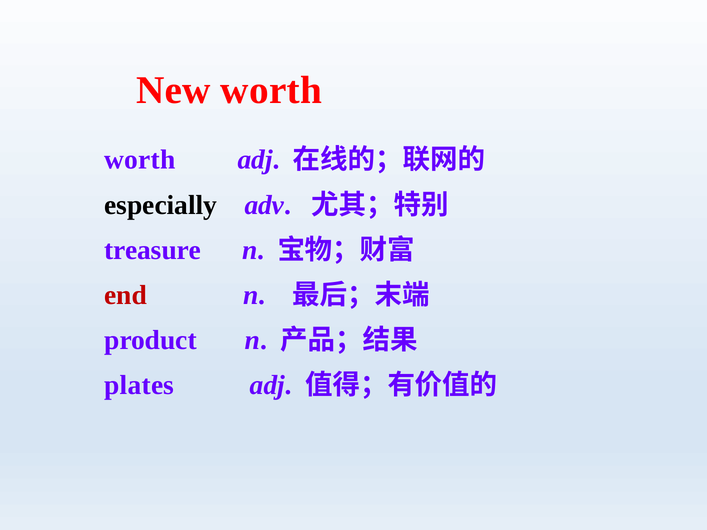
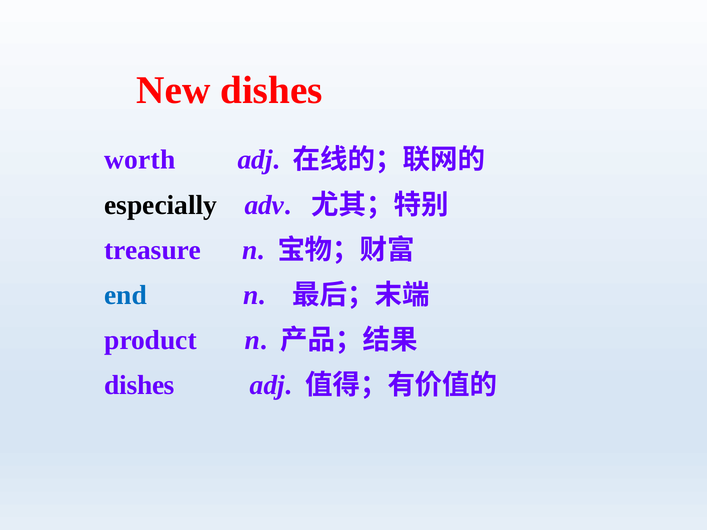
New worth: worth -> dishes
end colour: red -> blue
plates at (139, 386): plates -> dishes
